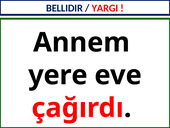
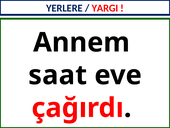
BELLIDIR: BELLIDIR -> YERLERE
yere: yere -> saat
